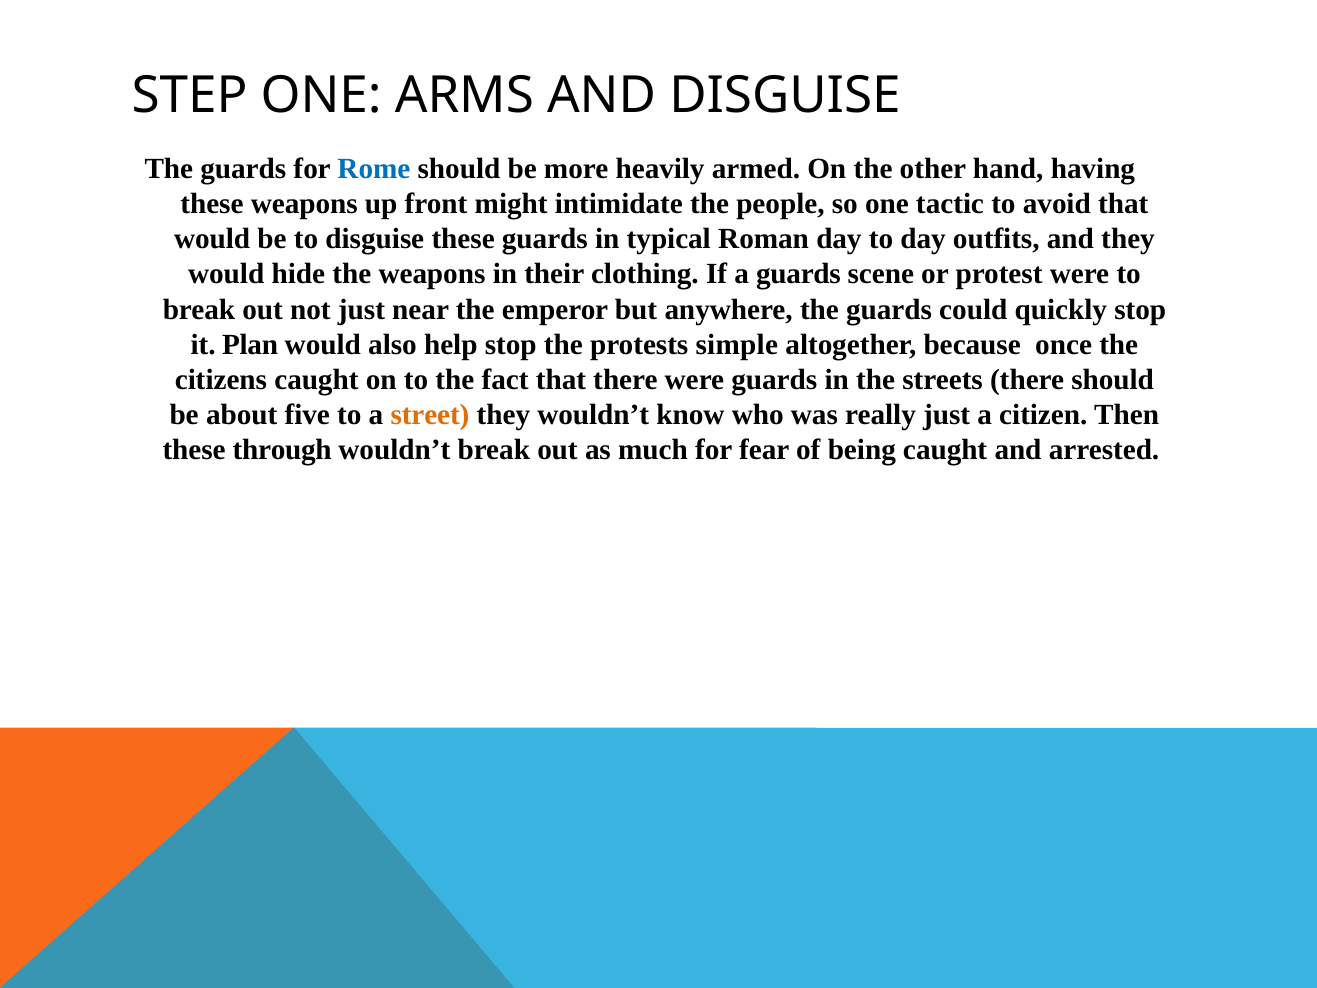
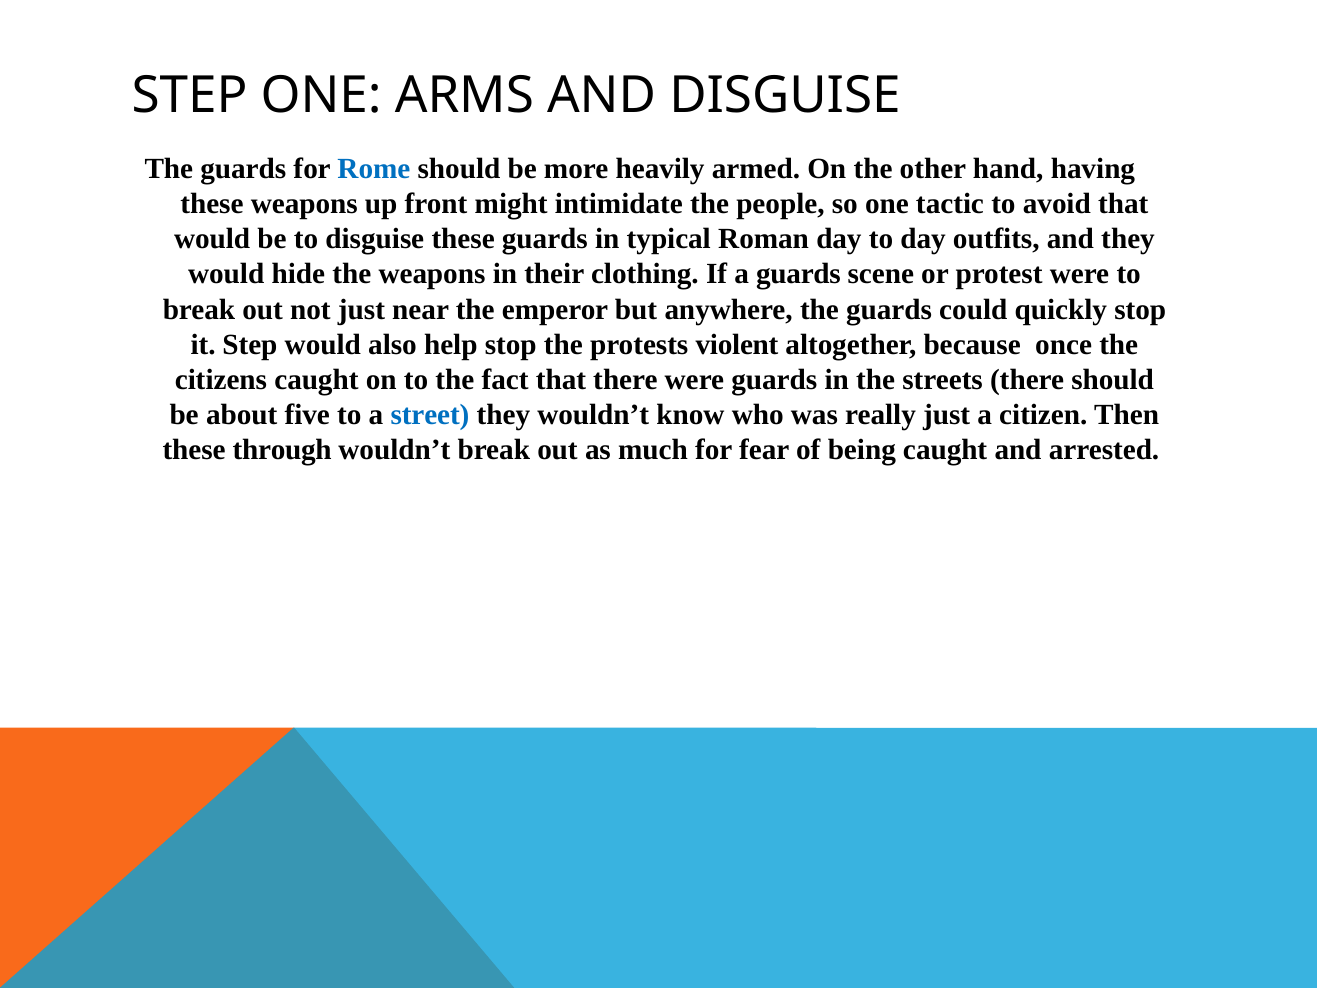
it Plan: Plan -> Step
simple: simple -> violent
street colour: orange -> blue
